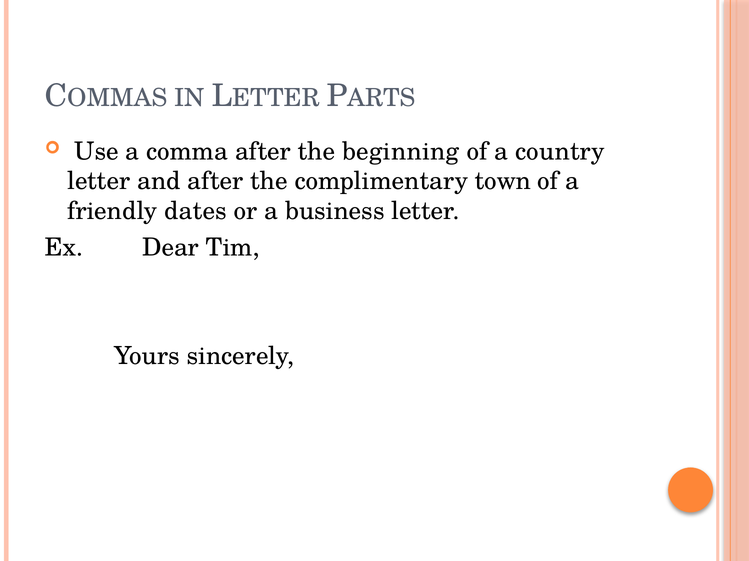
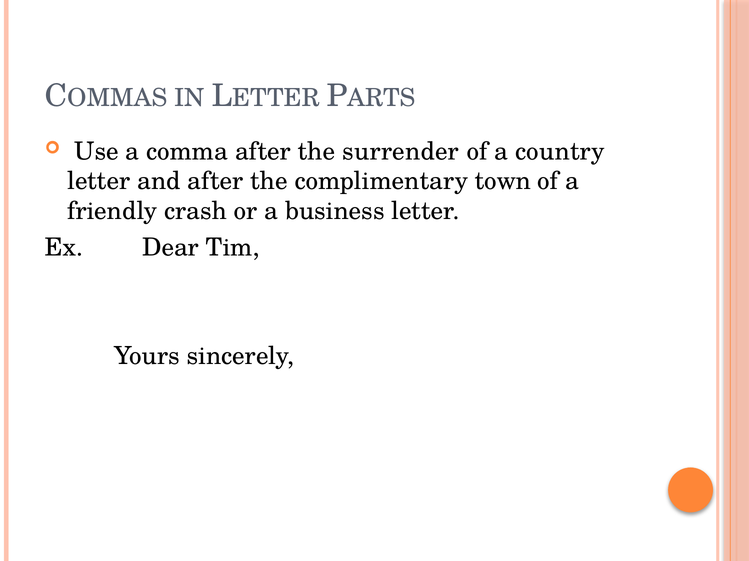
beginning: beginning -> surrender
dates: dates -> crash
